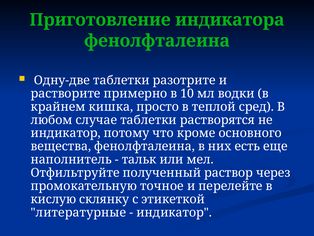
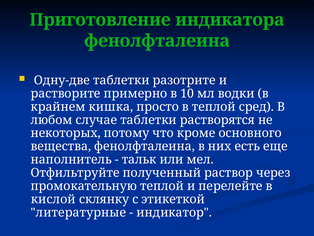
индикатор at (66, 133): индикатор -> некоторых
промокательную точное: точное -> теплой
кислую: кислую -> кислой
